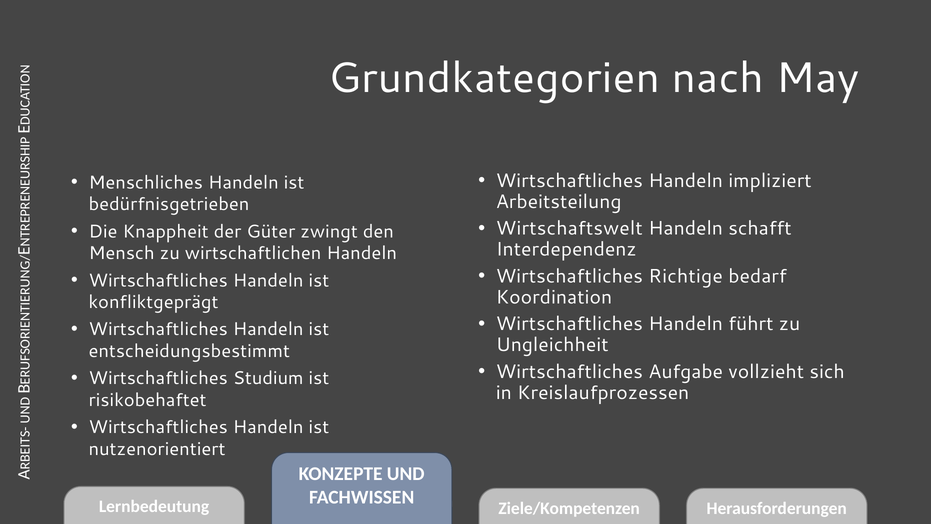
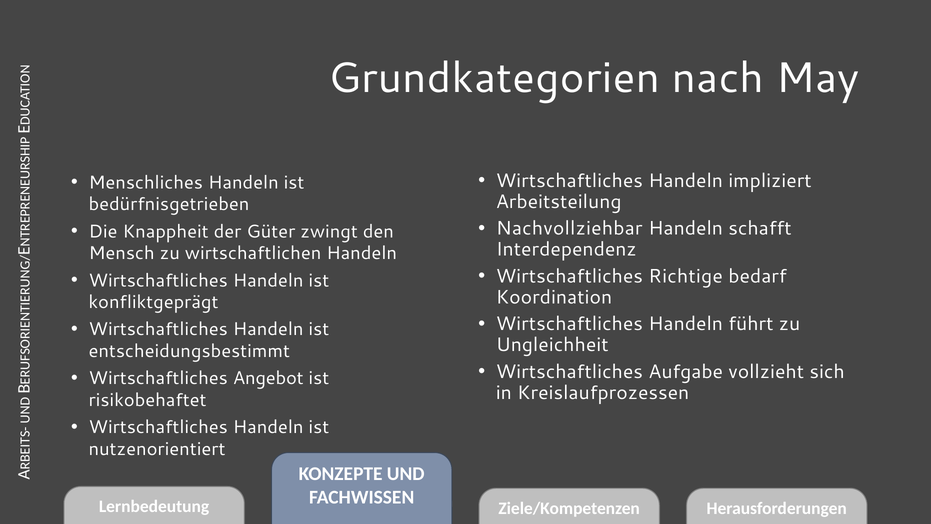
Wirtschaftswelt: Wirtschaftswelt -> Nachvollziehbar
Studium: Studium -> Angebot
